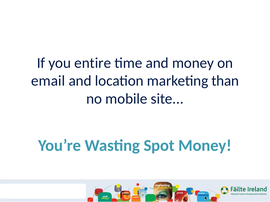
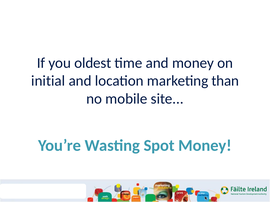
entire: entire -> oldest
email: email -> initial
